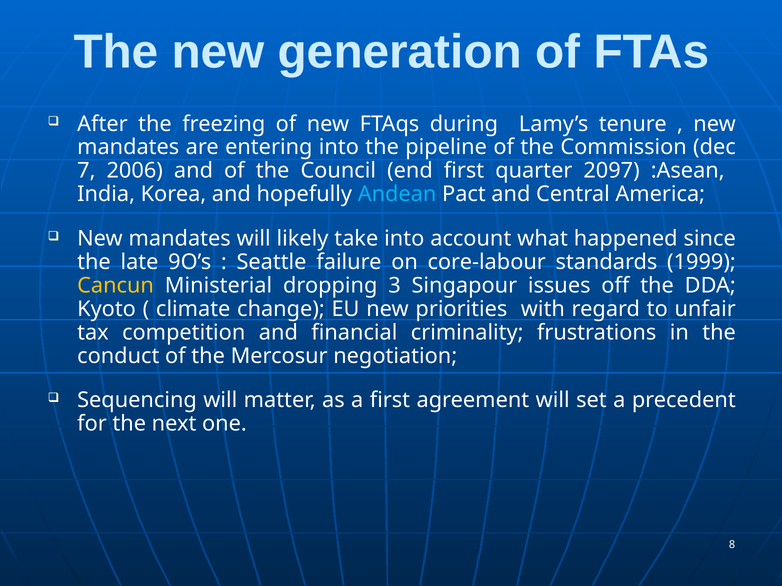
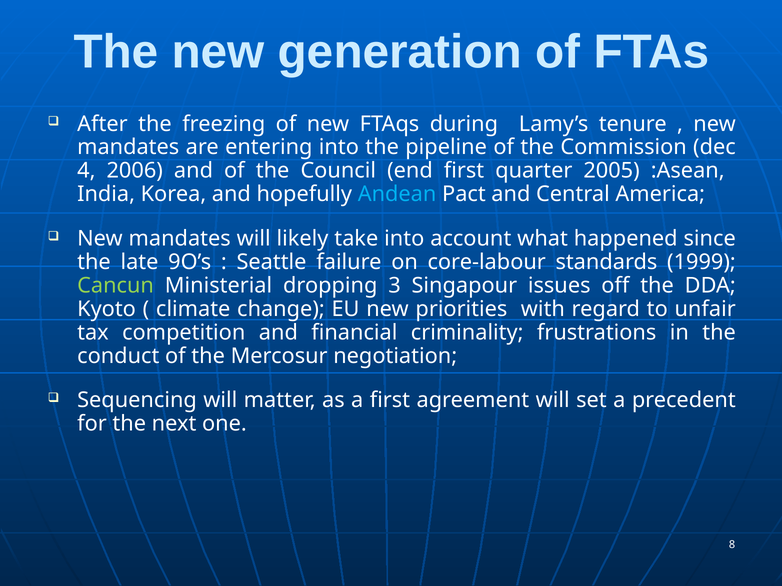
7: 7 -> 4
2097: 2097 -> 2005
Cancun colour: yellow -> light green
